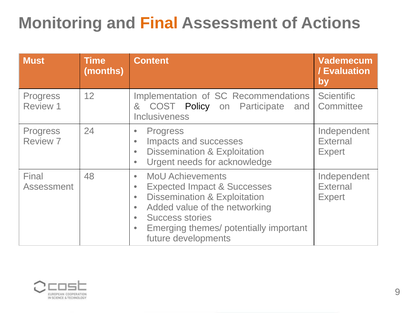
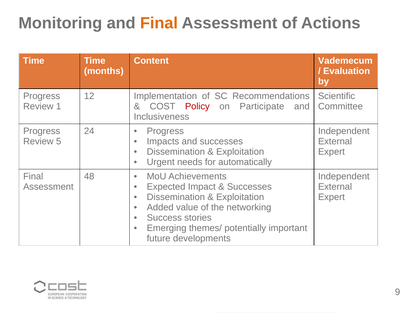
Must at (34, 61): Must -> Time
Policy colour: black -> red
7: 7 -> 5
acknowledge: acknowledge -> automatically
